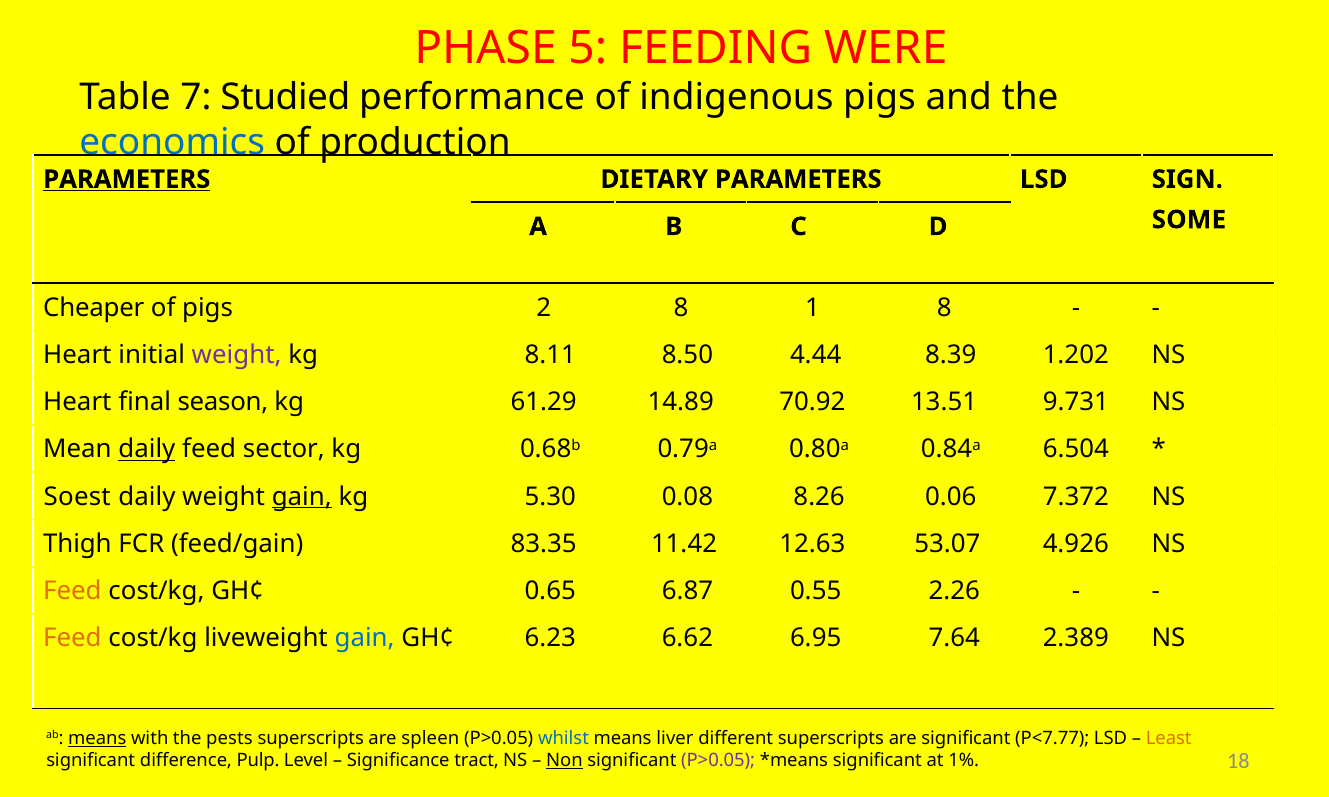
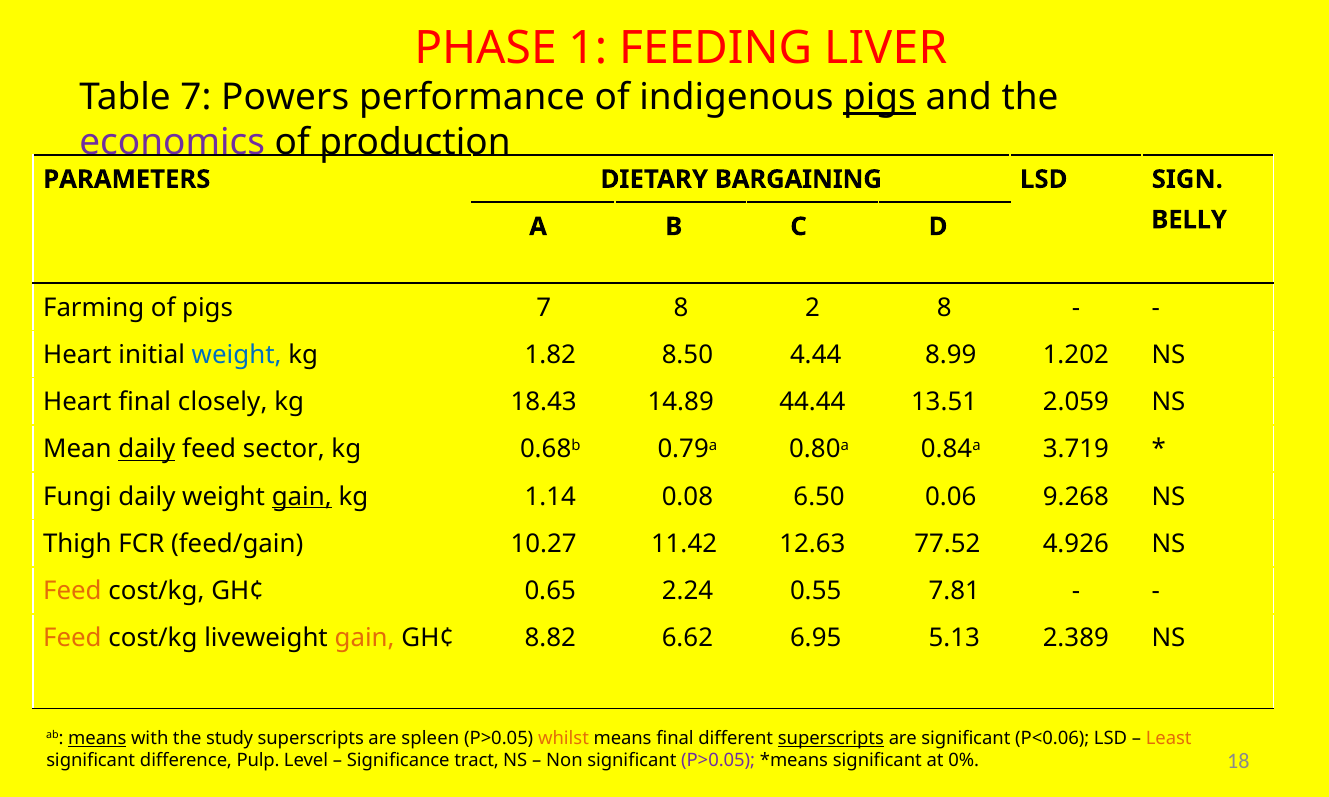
5: 5 -> 1
WERE: WERE -> LIVER
Studied: Studied -> Powers
pigs at (880, 98) underline: none -> present
economics colour: blue -> purple
PARAMETERS at (127, 179) underline: present -> none
DIETARY PARAMETERS: PARAMETERS -> BARGAINING
SOME: SOME -> BELLY
Cheaper: Cheaper -> Farming
pigs 2: 2 -> 7
1: 1 -> 2
weight at (237, 355) colour: purple -> blue
8.11: 8.11 -> 1.82
8.39: 8.39 -> 8.99
season: season -> closely
61.29: 61.29 -> 18.43
70.92: 70.92 -> 44.44
9.731: 9.731 -> 2.059
6.504: 6.504 -> 3.719
Soest: Soest -> Fungi
5.30: 5.30 -> 1.14
8.26: 8.26 -> 6.50
7.372: 7.372 -> 9.268
83.35: 83.35 -> 10.27
53.07: 53.07 -> 77.52
6.87: 6.87 -> 2.24
2.26: 2.26 -> 7.81
gain at (365, 639) colour: blue -> orange
6.23: 6.23 -> 8.82
7.64: 7.64 -> 5.13
pests: pests -> study
whilst colour: blue -> orange
means liver: liver -> final
superscripts at (831, 739) underline: none -> present
P<7.77: P<7.77 -> P<0.06
Non underline: present -> none
1%: 1% -> 0%
